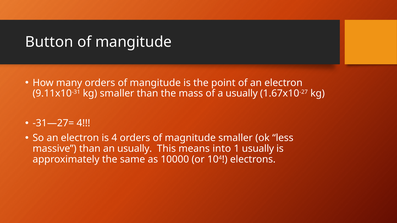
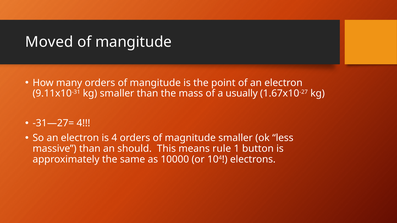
Button: Button -> Moved
an usually: usually -> should
into: into -> rule
1 usually: usually -> button
